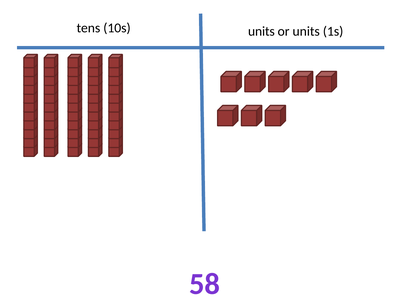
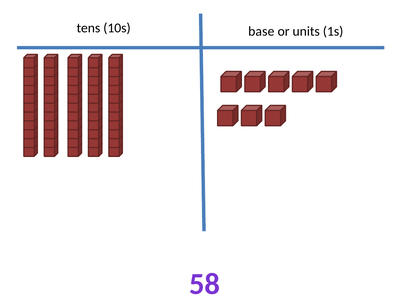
10s units: units -> base
